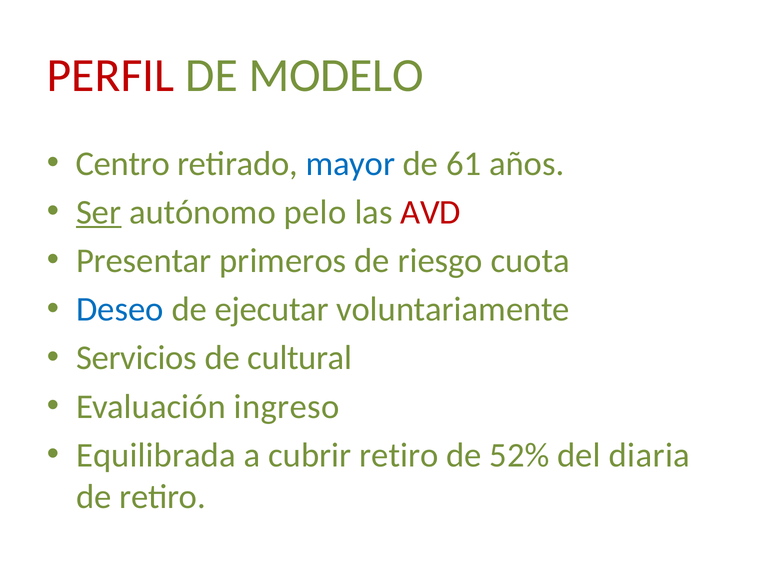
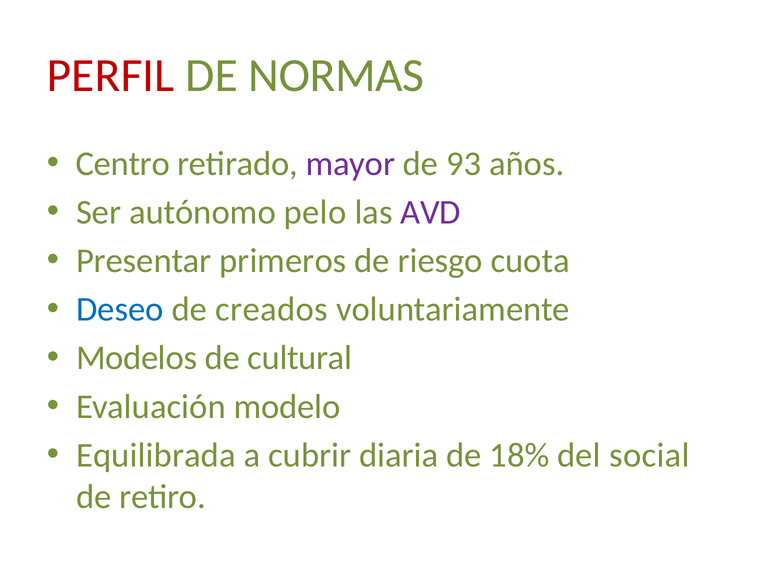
MODELO: MODELO -> NORMAS
mayor colour: blue -> purple
61: 61 -> 93
Ser underline: present -> none
AVD colour: red -> purple
ejecutar: ejecutar -> creados
Servicios: Servicios -> Modelos
ingreso: ingreso -> modelo
cubrir retiro: retiro -> diaria
52%: 52% -> 18%
diaria: diaria -> social
